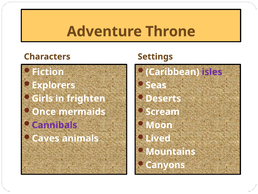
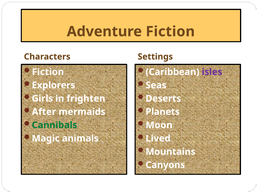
Adventure Throne: Throne -> Fiction
Once: Once -> After
Scream: Scream -> Planets
Cannibals colour: purple -> green
Caves: Caves -> Magic
